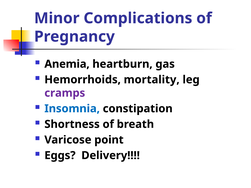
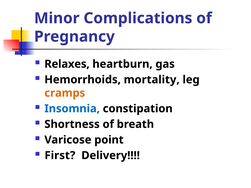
Anemia: Anemia -> Relaxes
cramps colour: purple -> orange
Eggs: Eggs -> First
